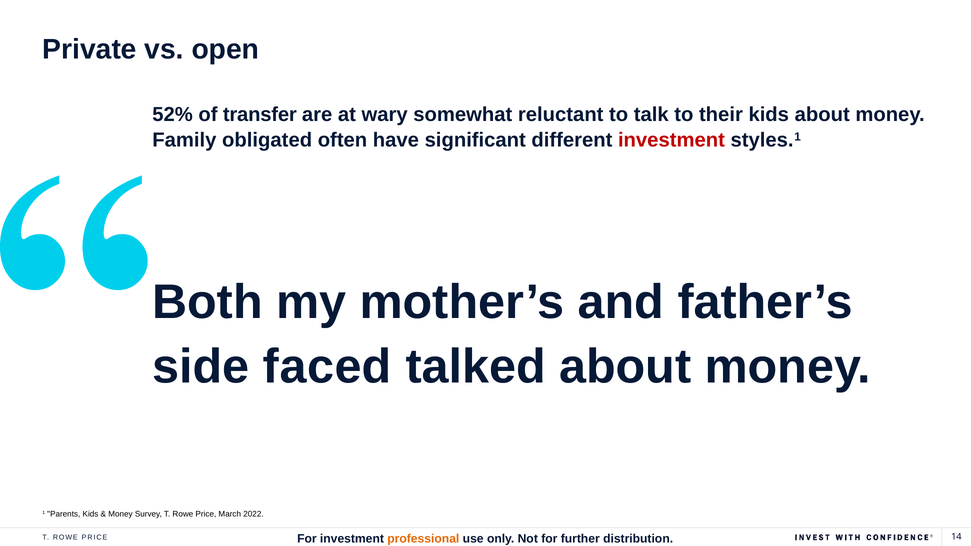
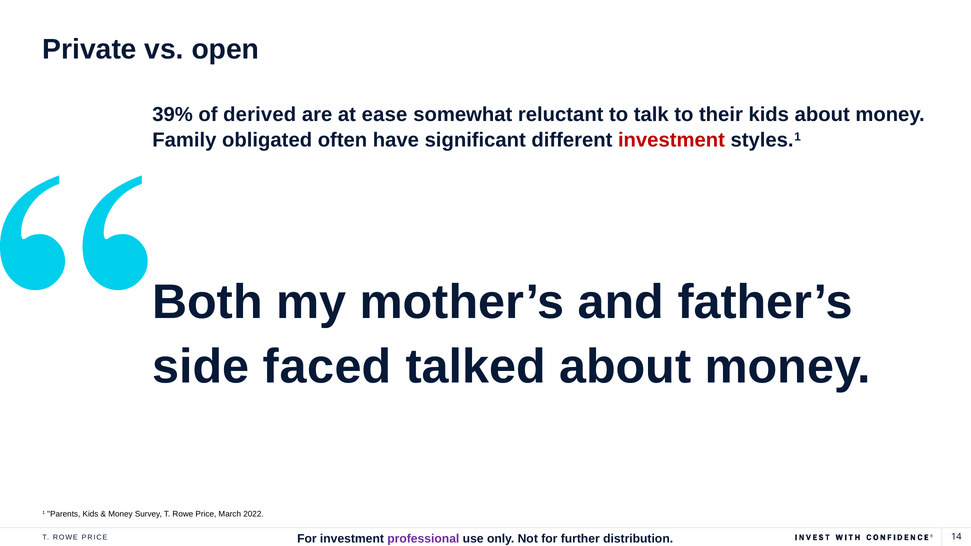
52%: 52% -> 39%
transfer: transfer -> derived
wary: wary -> ease
professional colour: orange -> purple
